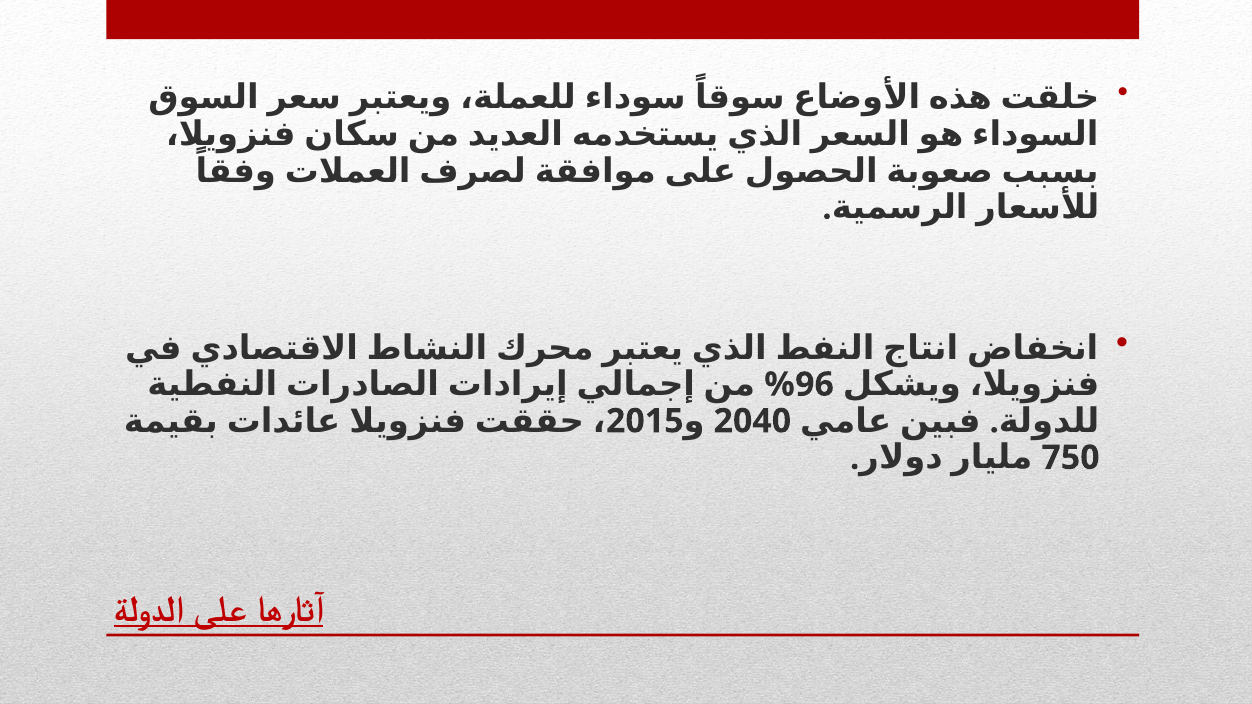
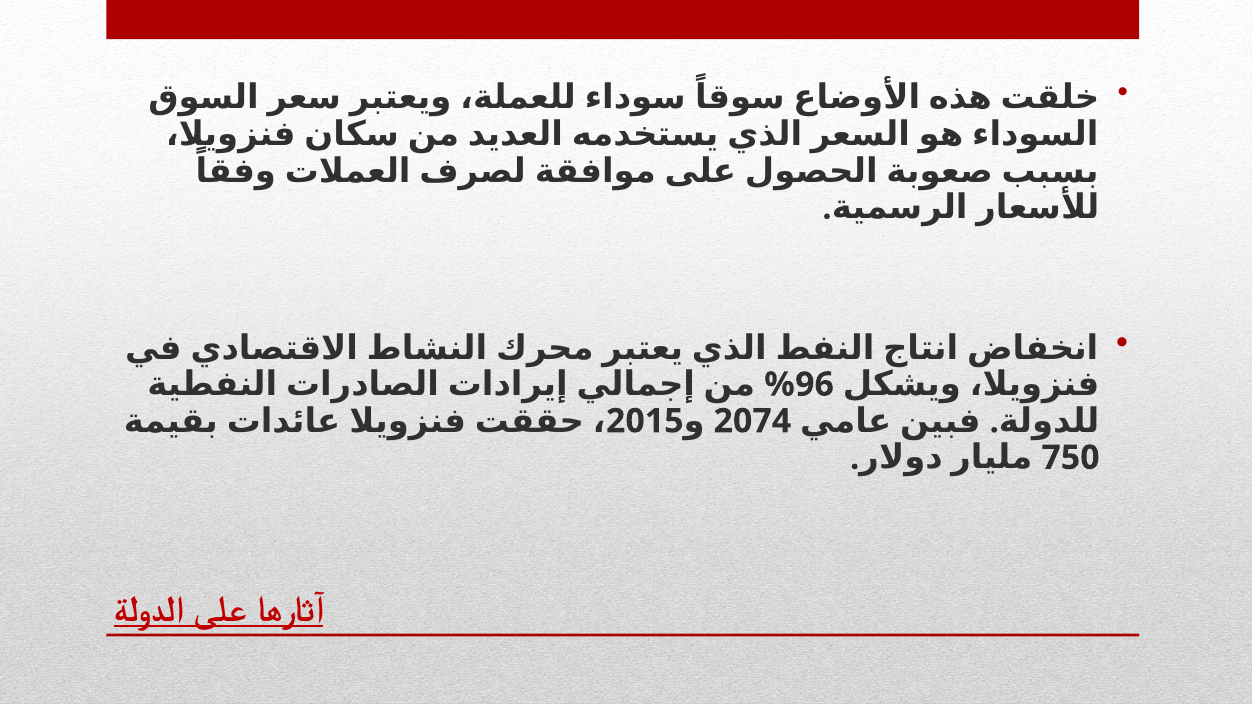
2040: 2040 -> 2074
